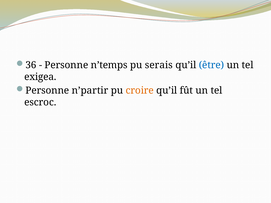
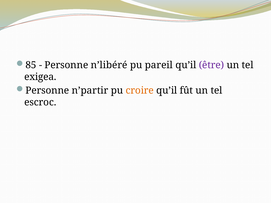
36: 36 -> 85
n’temps: n’temps -> n’libéré
serais: serais -> pareil
être colour: blue -> purple
